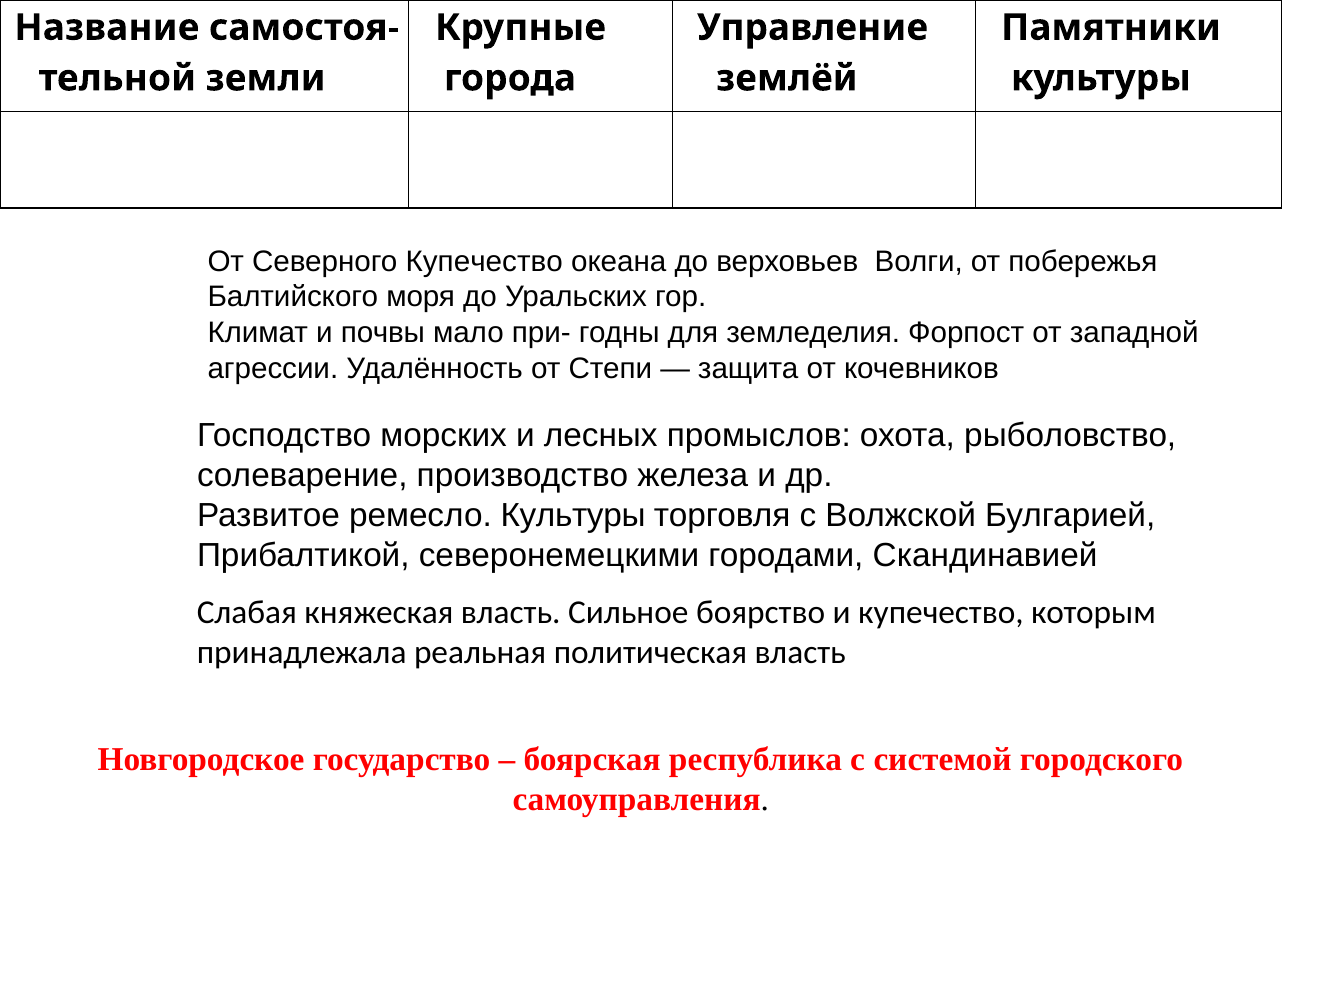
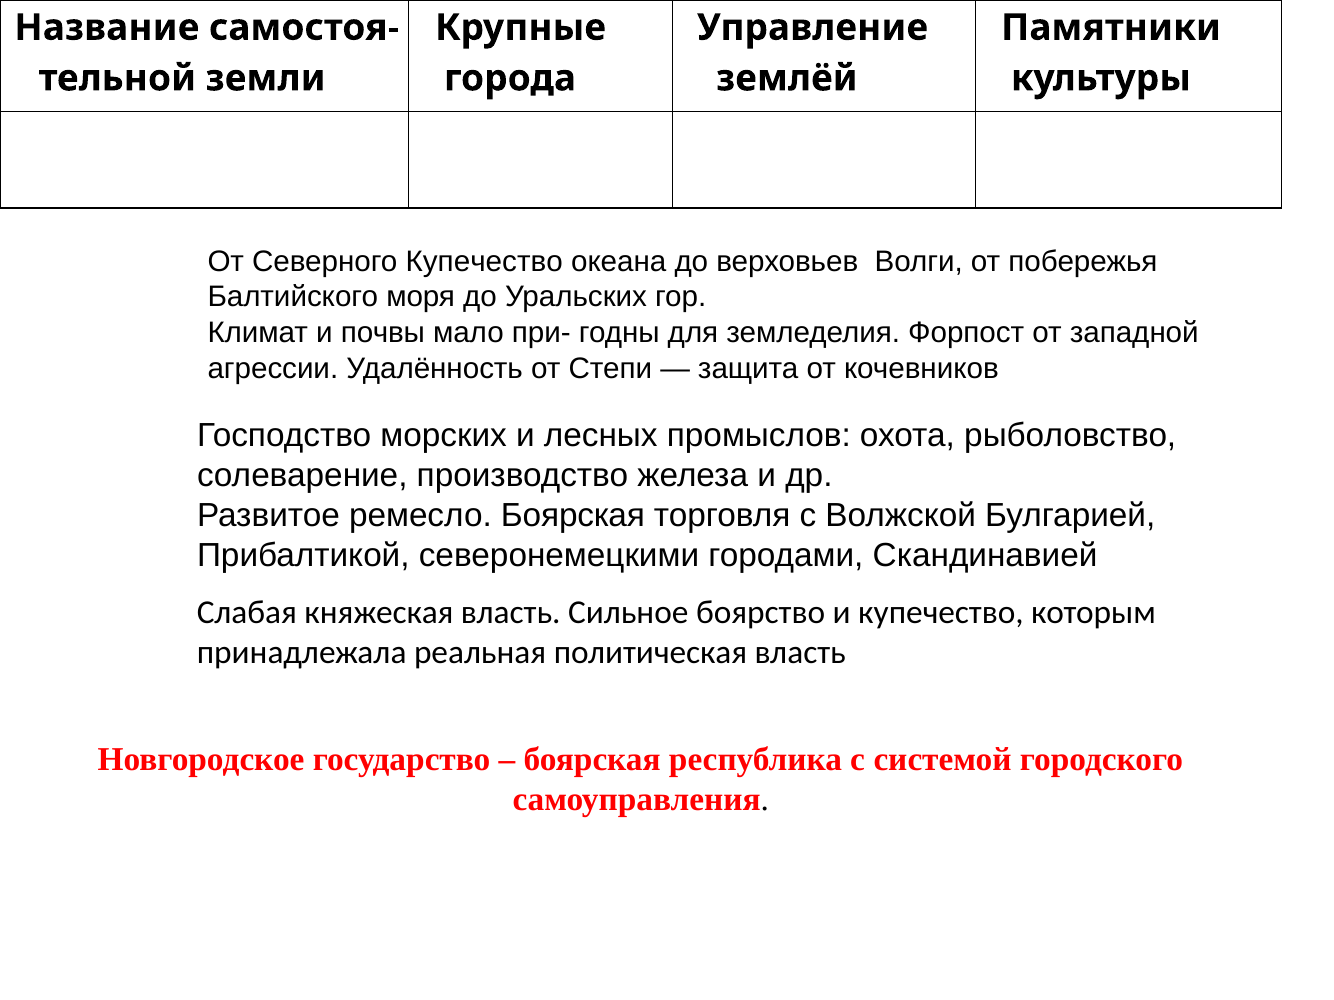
ремесло Культуры: Культуры -> Боярская
